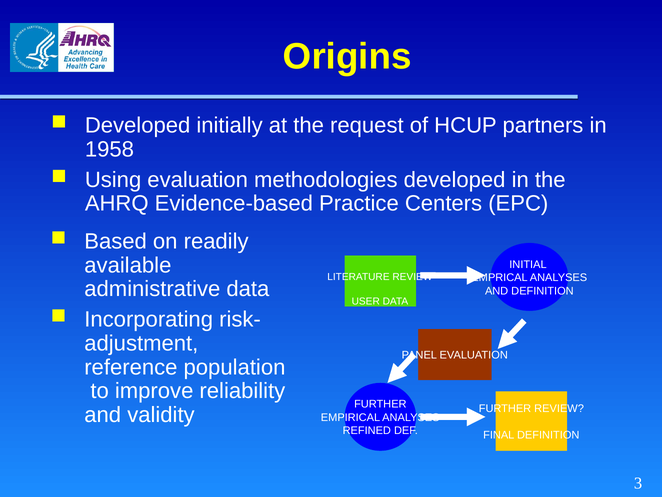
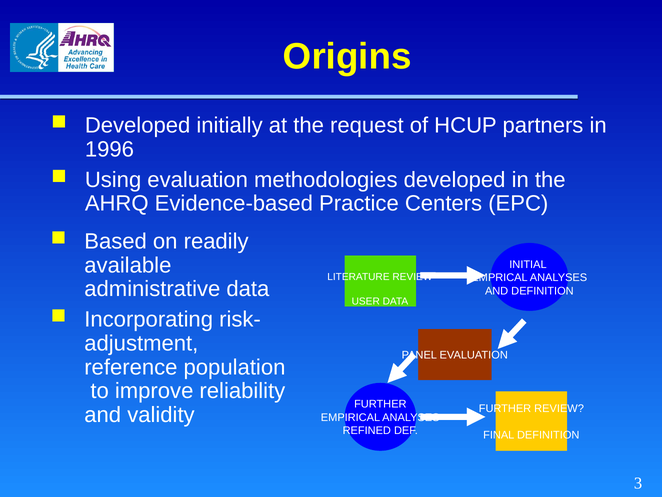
1958: 1958 -> 1996
